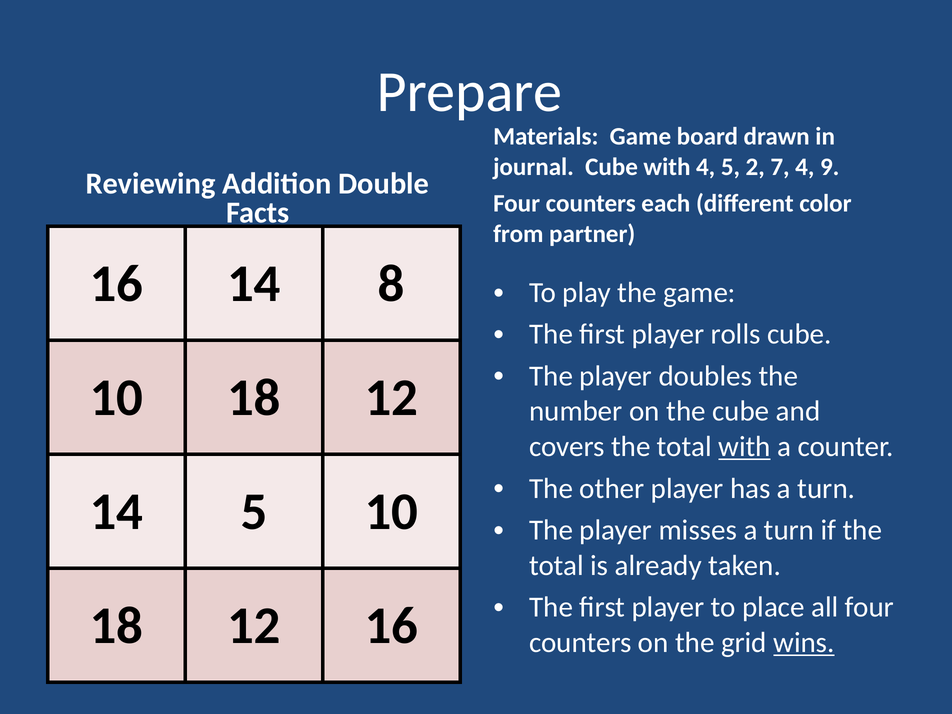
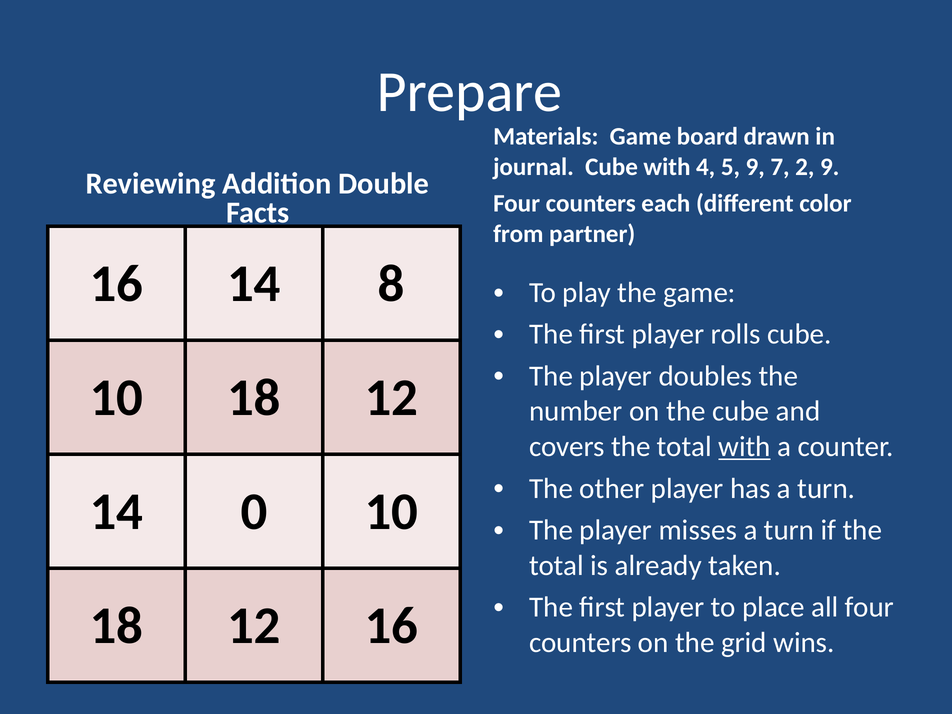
5 2: 2 -> 9
7 4: 4 -> 2
14 5: 5 -> 0
wins underline: present -> none
